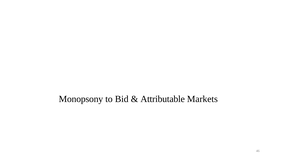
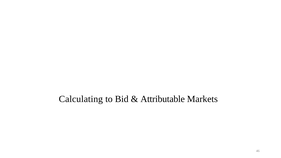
Monopsony: Monopsony -> Calculating
